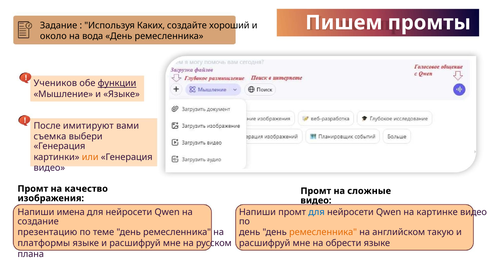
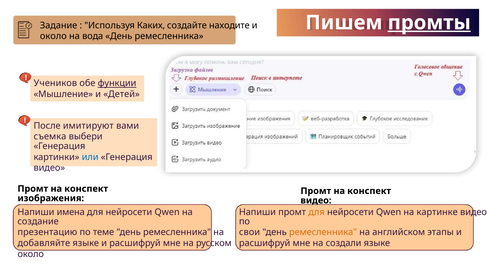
промты underline: none -> present
хороший: хороший -> находите
и Языке: Языке -> Детей
или colour: orange -> blue
качество at (86, 189): качество -> конспект
сложные at (369, 191): сложные -> конспект
для at (317, 212) colour: blue -> orange
день at (250, 232): день -> свои
такую: такую -> этапы
платформы: платформы -> добавляйте
обрести: обрести -> создали
плана at (31, 254): плана -> около
